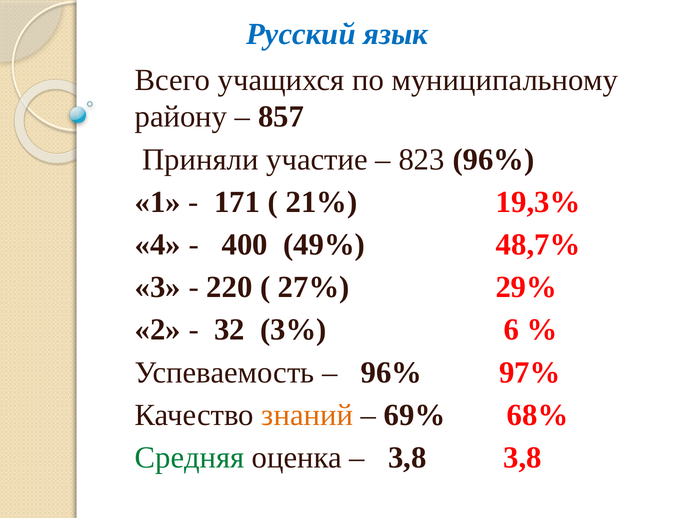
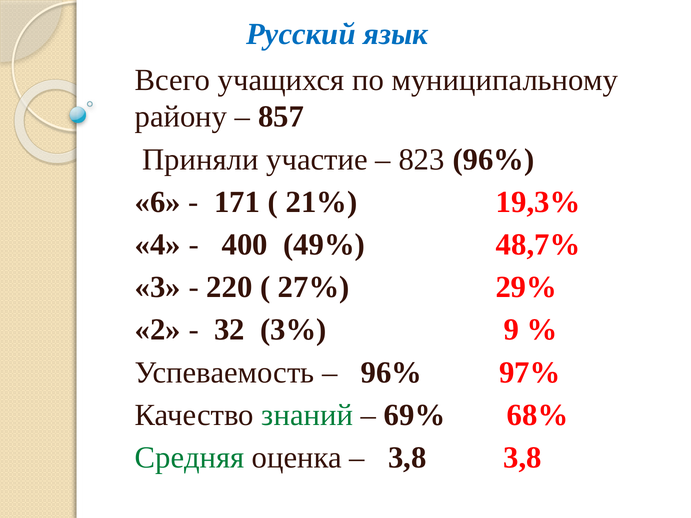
1: 1 -> 6
6: 6 -> 9
знаний colour: orange -> green
